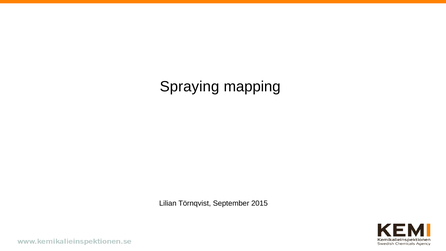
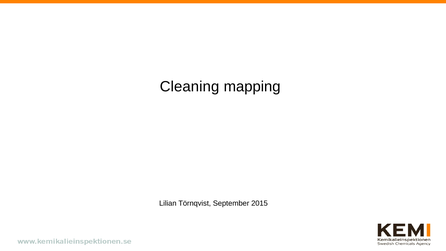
Spraying: Spraying -> Cleaning
